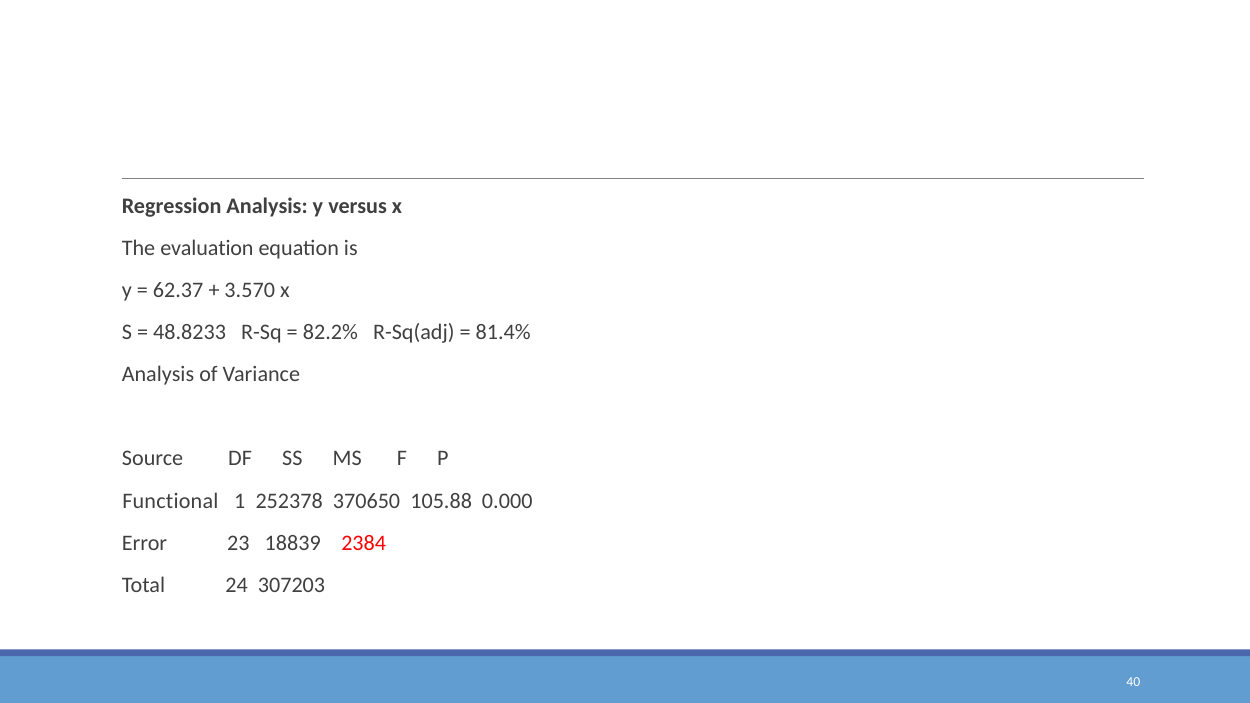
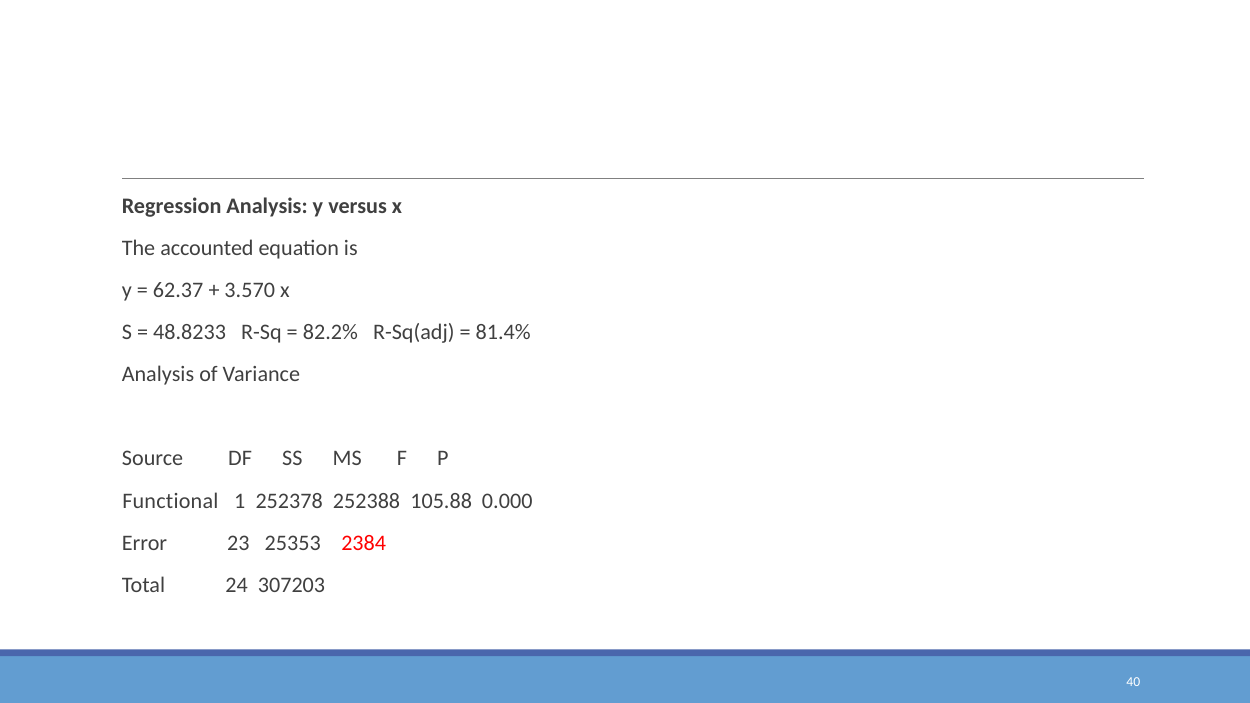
evaluation: evaluation -> accounted
370650: 370650 -> 252388
18839: 18839 -> 25353
